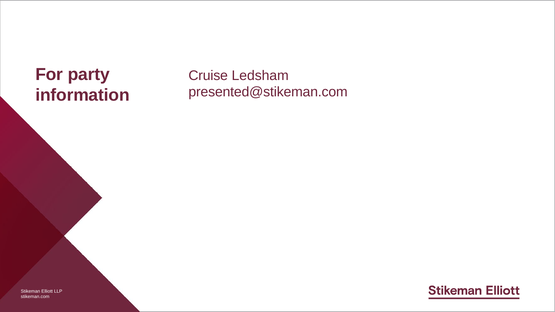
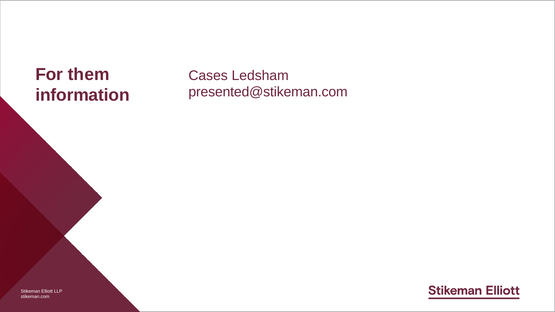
party: party -> them
Cruise: Cruise -> Cases
